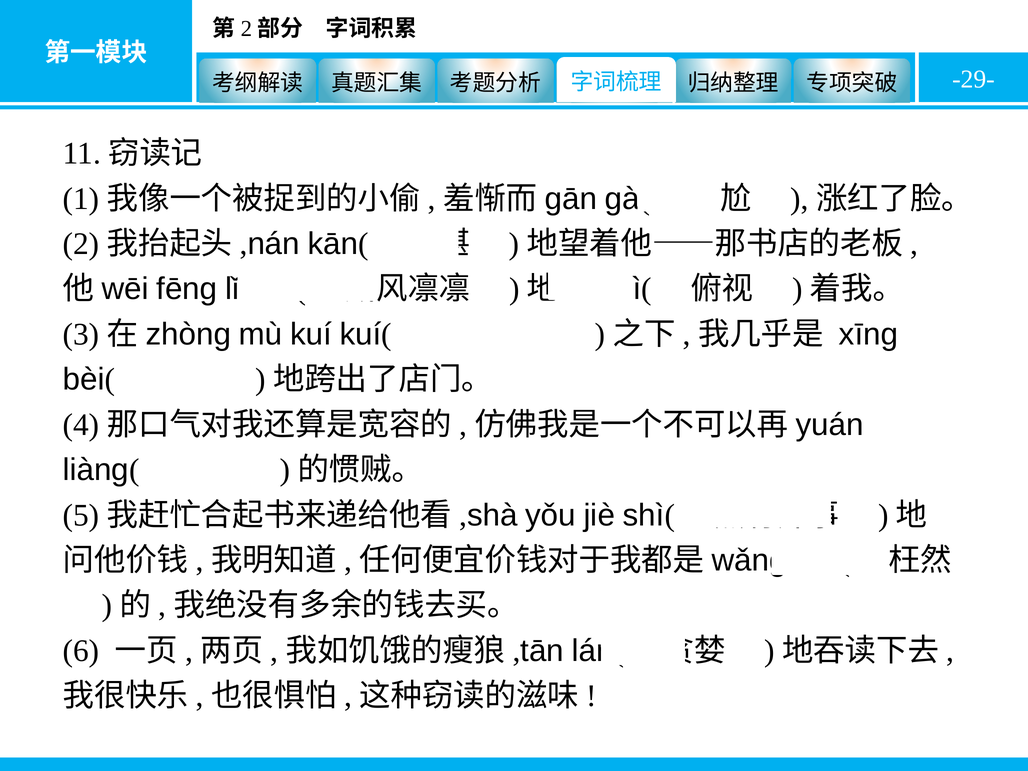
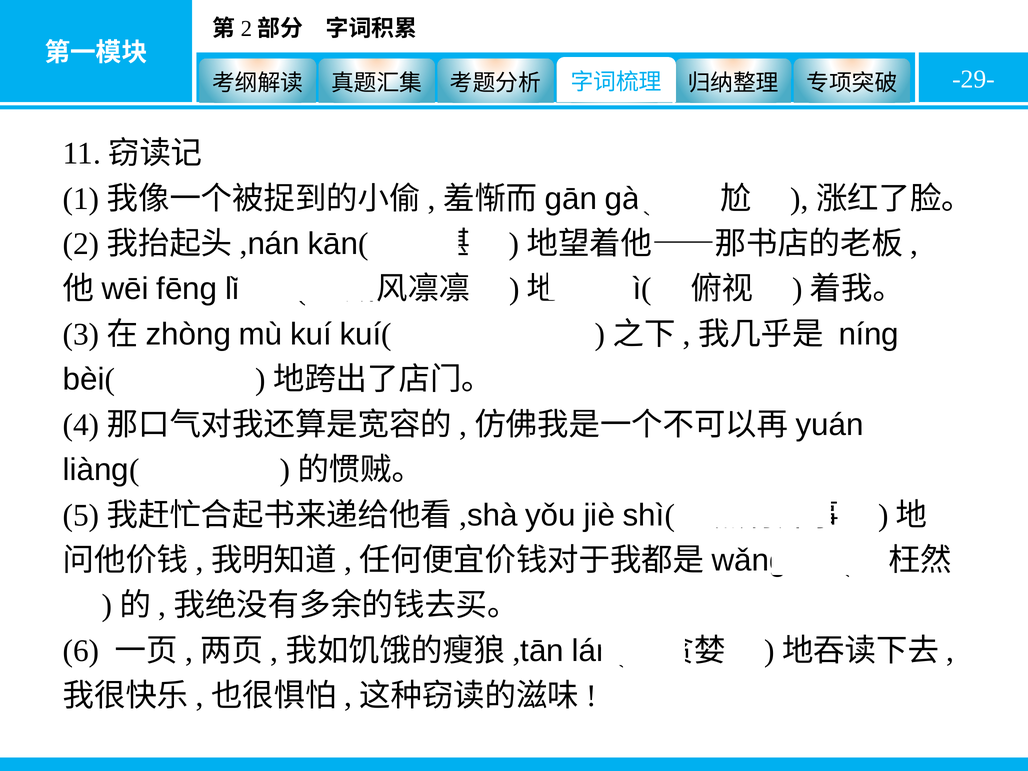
xīng: xīng -> níng
